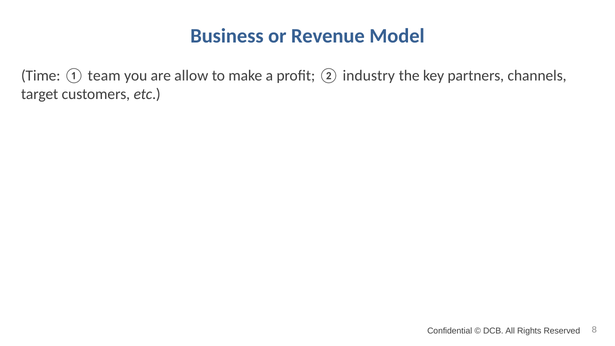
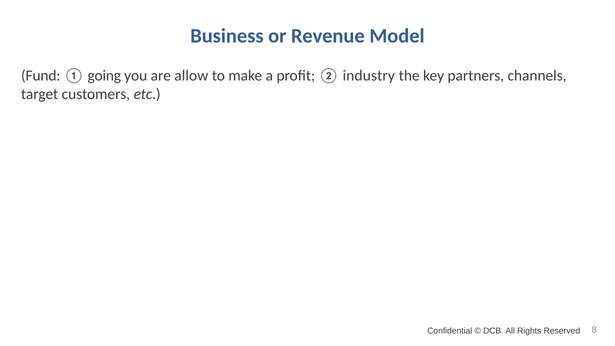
Time: Time -> Fund
team: team -> going
